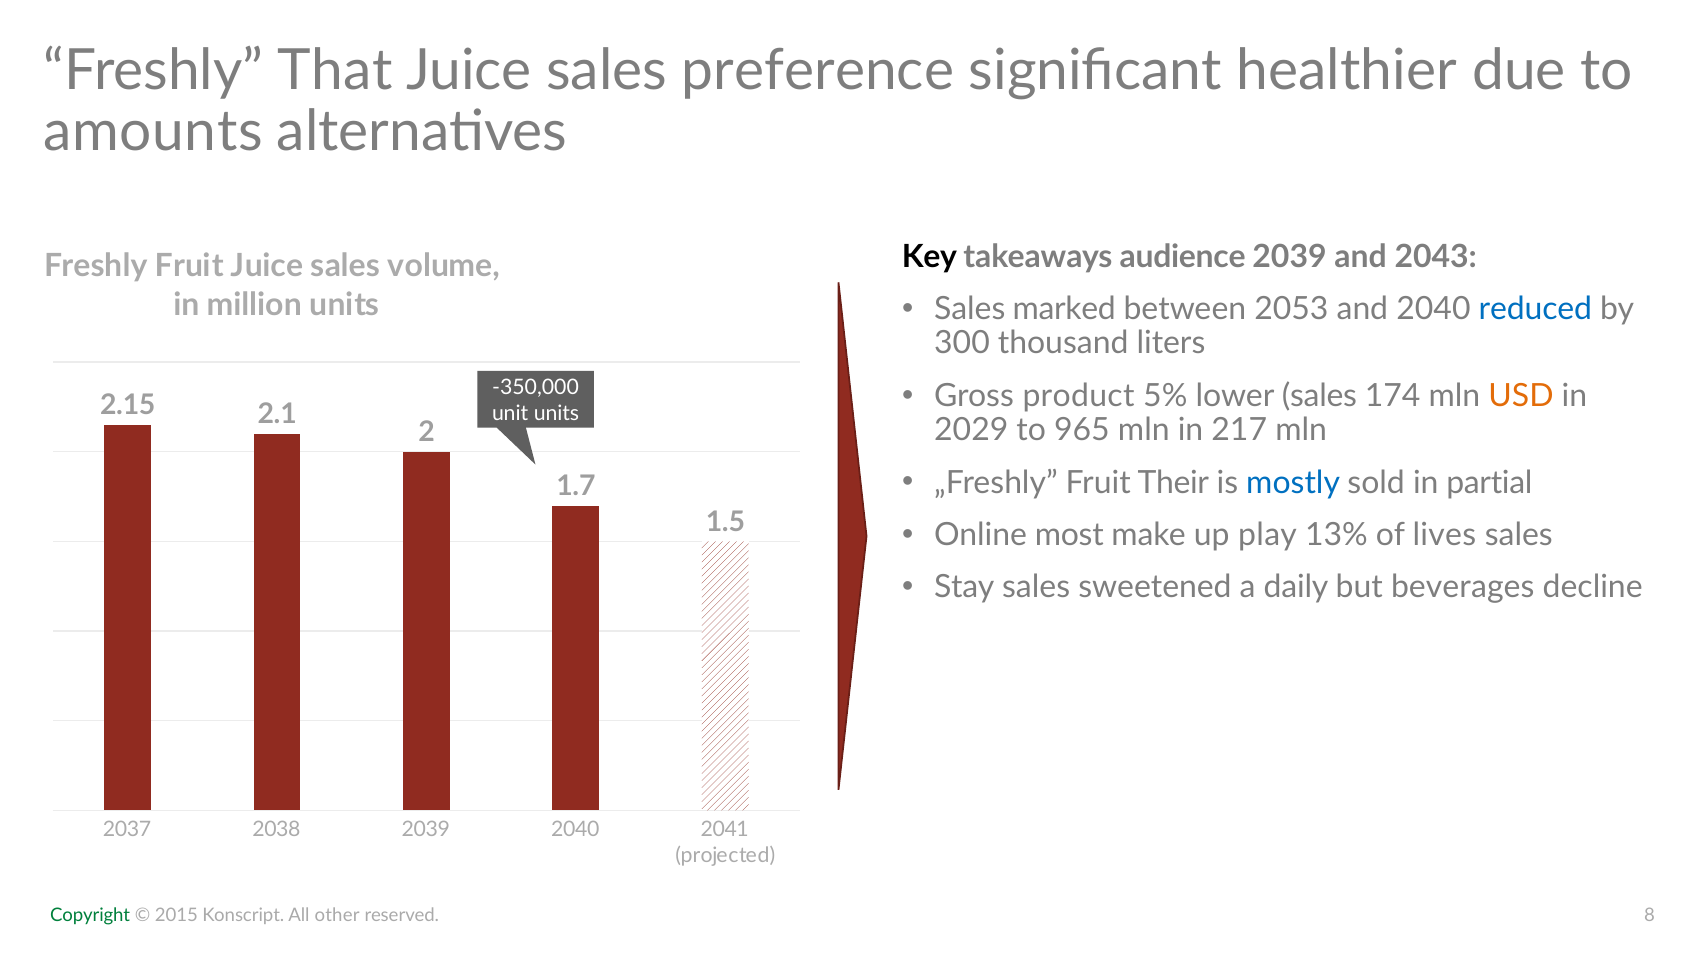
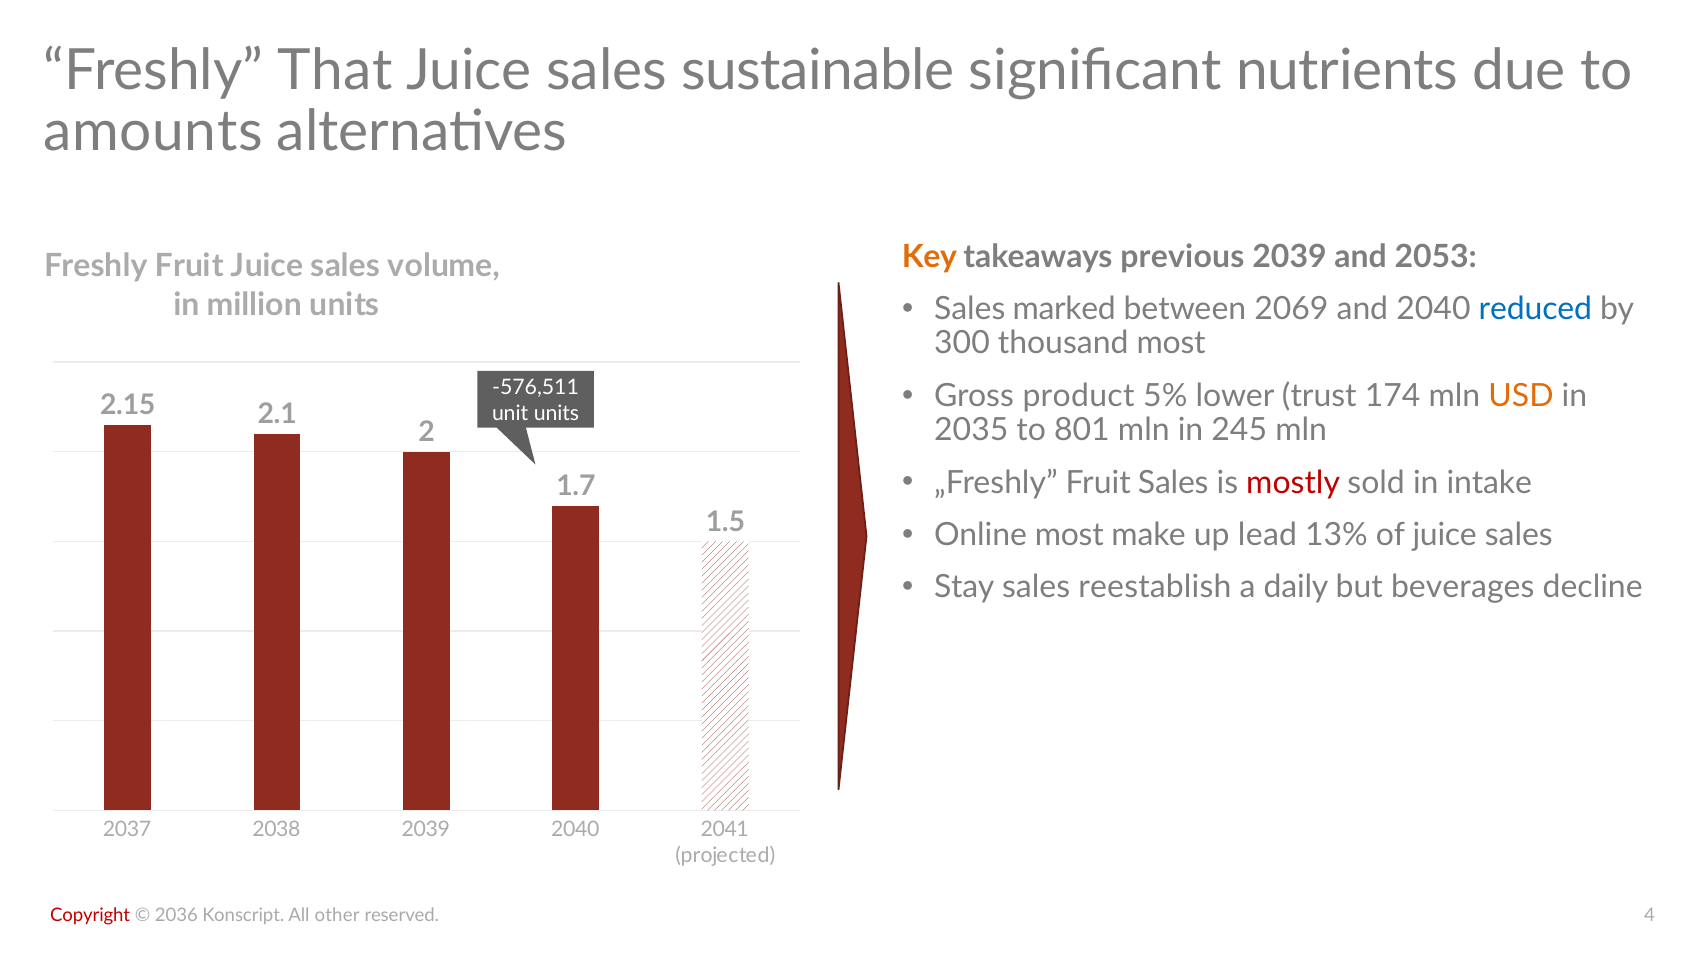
preference: preference -> sustainable
healthier: healthier -> nutrients
Key colour: black -> orange
audience: audience -> previous
2043: 2043 -> 2053
2053: 2053 -> 2069
thousand liters: liters -> most
lower sales: sales -> trust
-350,000: -350,000 -> -576,511
2029: 2029 -> 2035
965: 965 -> 801
217: 217 -> 245
Fruit Their: Their -> Sales
mostly colour: blue -> red
partial: partial -> intake
play: play -> lead
of lives: lives -> juice
sweetened: sweetened -> reestablish
Copyright colour: green -> red
2015: 2015 -> 2036
8: 8 -> 4
